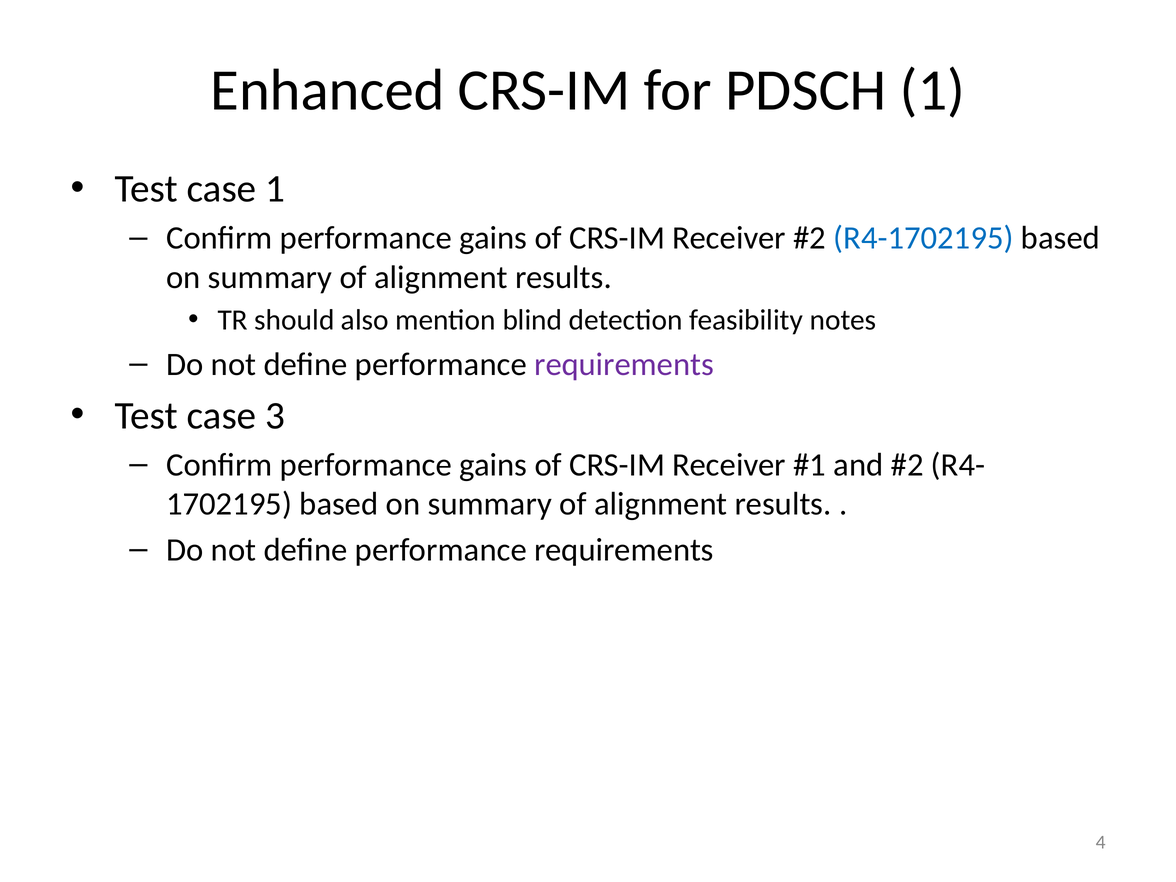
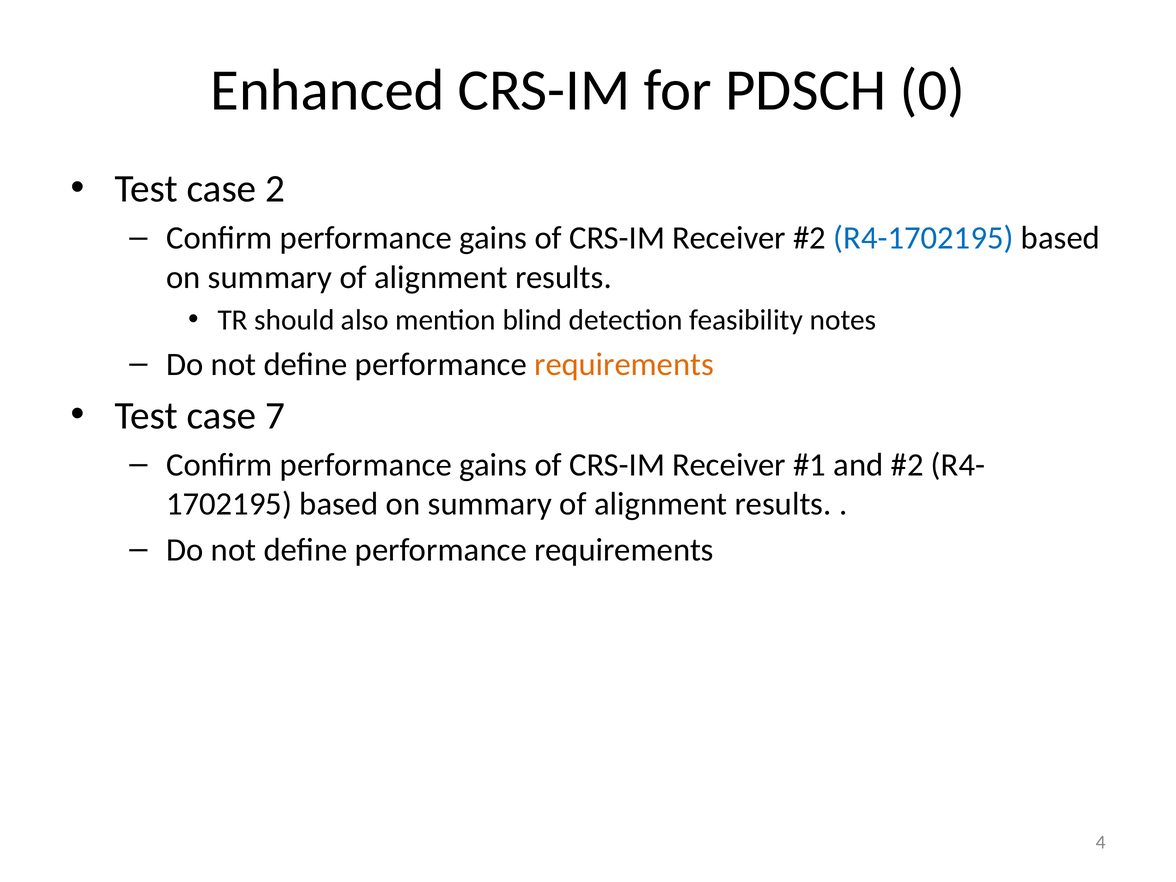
PDSCH 1: 1 -> 0
case 1: 1 -> 2
requirements at (624, 364) colour: purple -> orange
3: 3 -> 7
